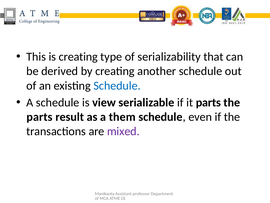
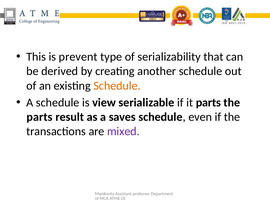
is creating: creating -> prevent
Schedule at (117, 85) colour: blue -> orange
them: them -> saves
